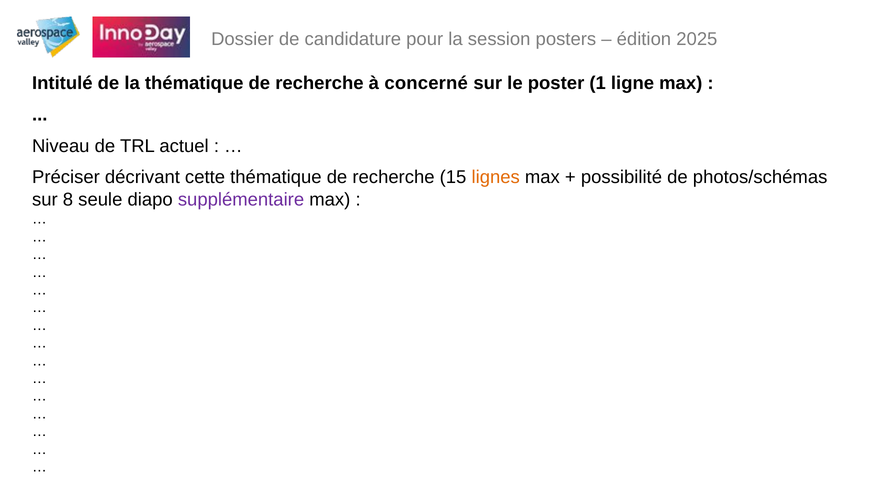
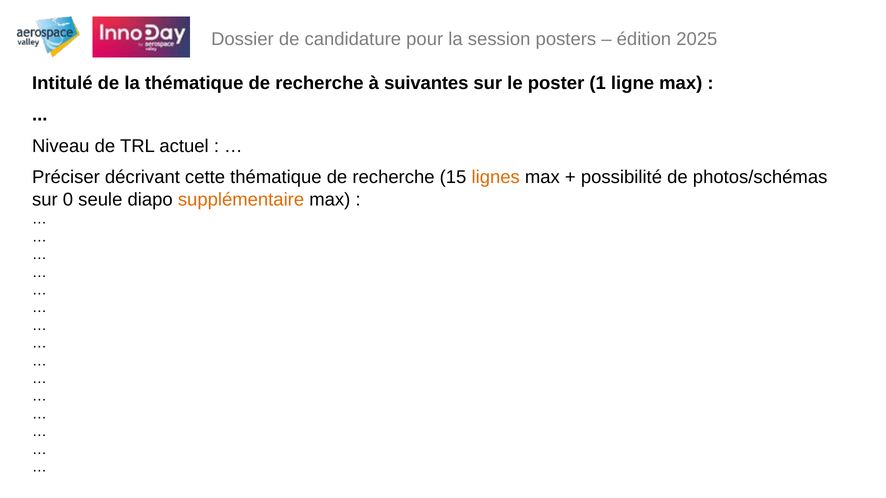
concerné: concerné -> suivantes
8: 8 -> 0
supplémentaire colour: purple -> orange
